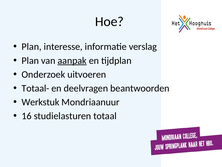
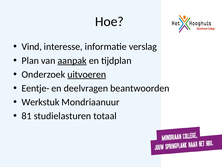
Plan at (32, 47): Plan -> Vind
uitvoeren underline: none -> present
Totaal-: Totaal- -> Eentje-
16: 16 -> 81
